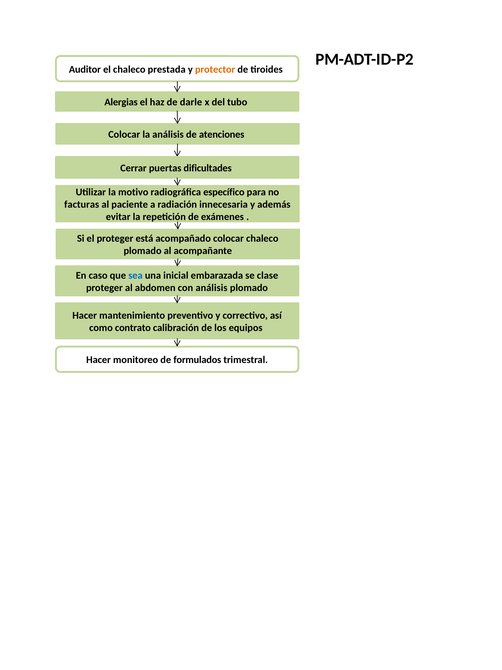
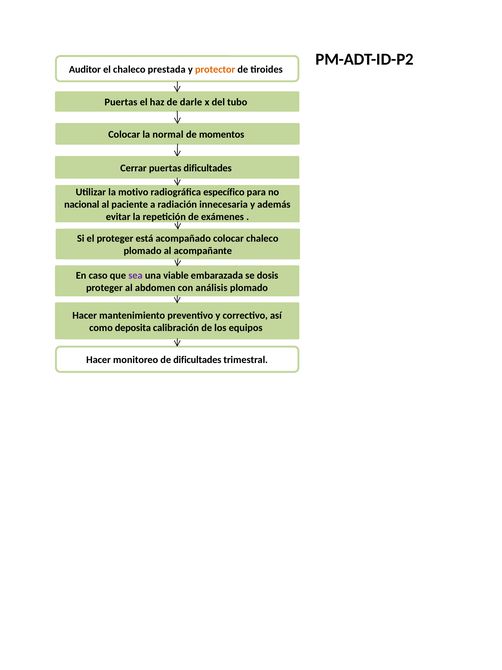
Alergias at (121, 102): Alergias -> Puertas
la análisis: análisis -> normal
atenciones: atenciones -> momentos
facturas: facturas -> nacional
sea colour: blue -> purple
inicial: inicial -> viable
clase: clase -> dosis
contrato: contrato -> deposita
de formulados: formulados -> dificultades
